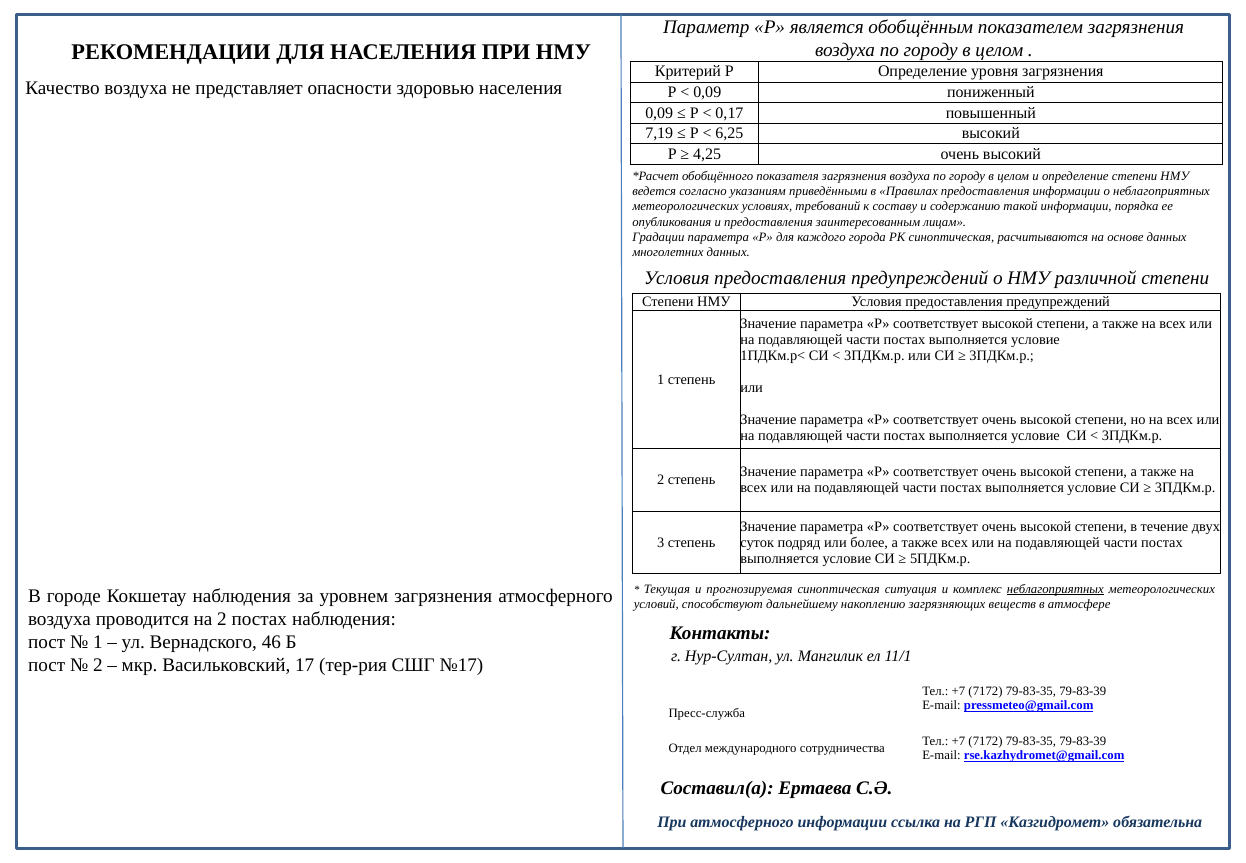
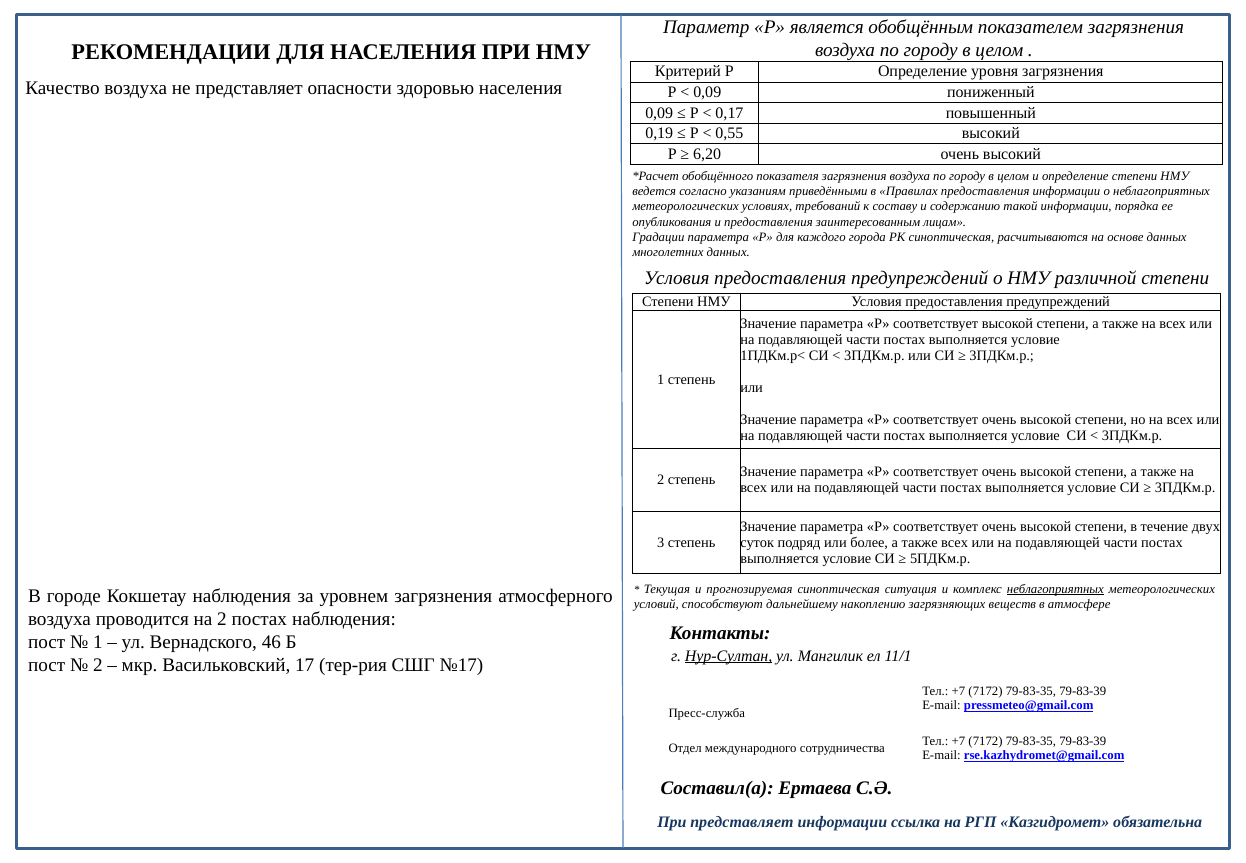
7,19: 7,19 -> 0,19
6,25: 6,25 -> 0,55
4,25: 4,25 -> 6,20
Нур-Султан underline: none -> present
При атмосферного: атмосферного -> представляет
